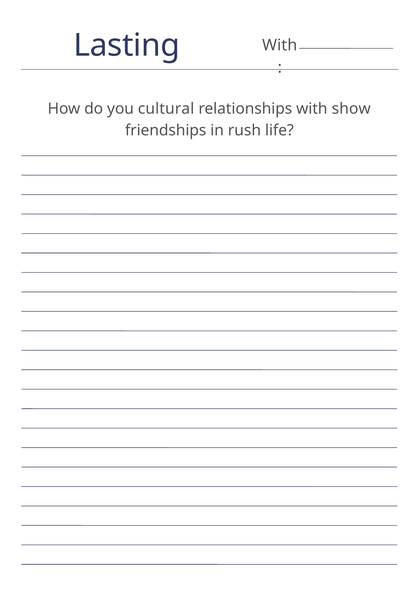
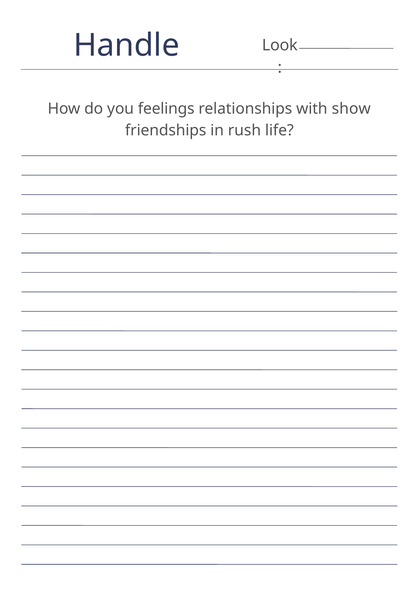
Lasting: Lasting -> Handle
With at (280, 45): With -> Look
cultural: cultural -> feelings
